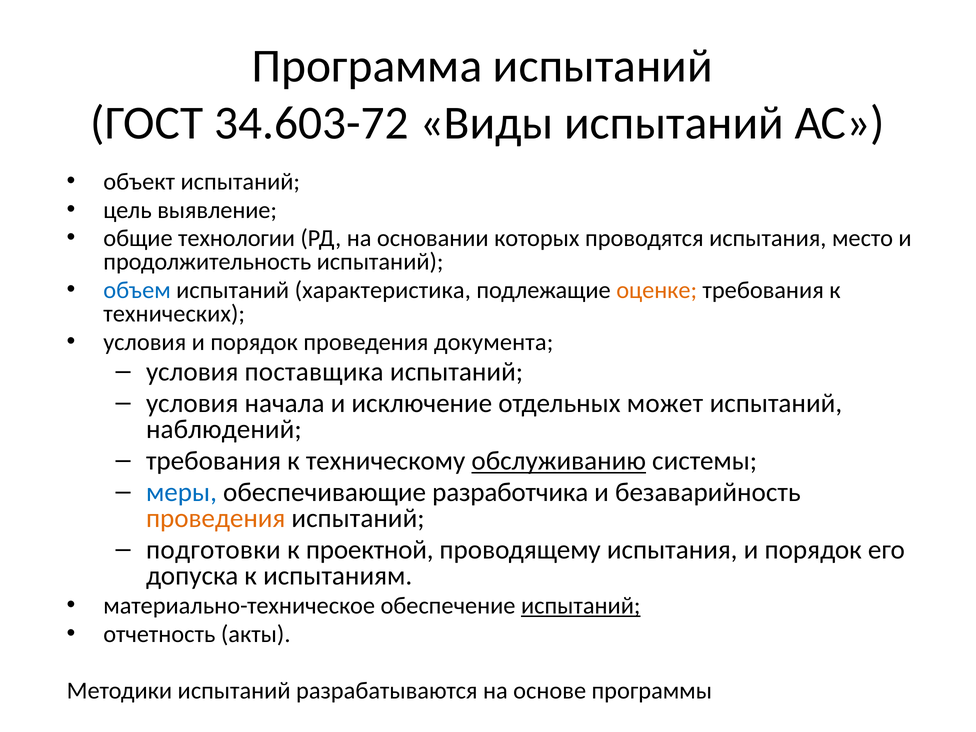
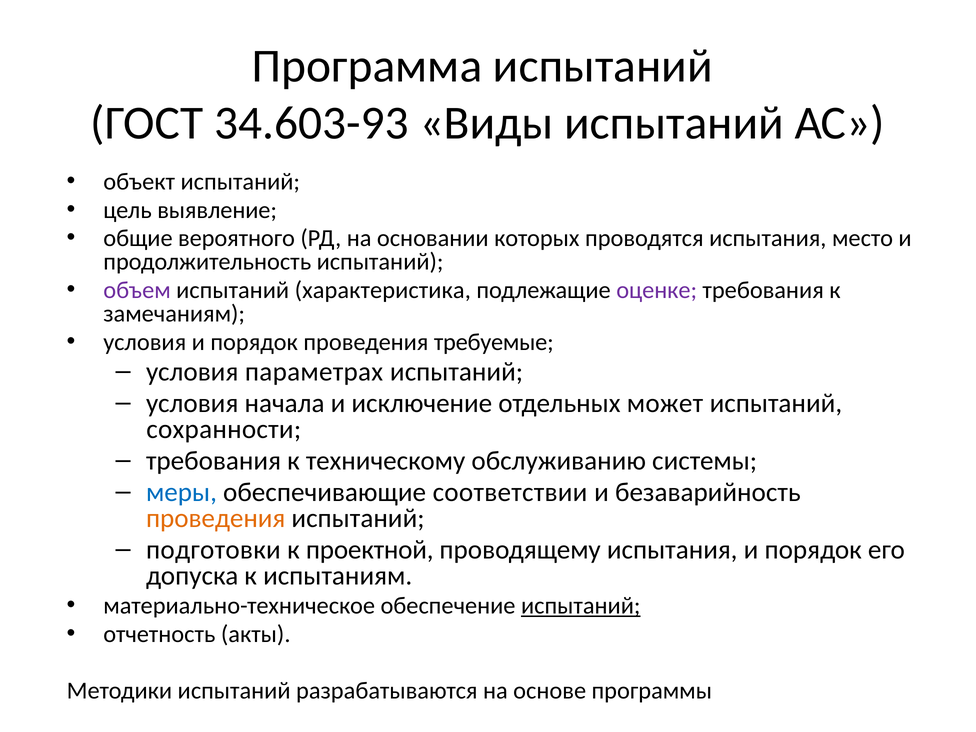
34.603-72: 34.603-72 -> 34.603-93
технологии: технологии -> вероятного
объем colour: blue -> purple
оценке colour: orange -> purple
технических: технических -> замечаниям
документа: документа -> требуемые
поставщика: поставщика -> параметрах
наблюдений: наблюдений -> сохранности
обслуживанию underline: present -> none
разработчика: разработчика -> соответствии
